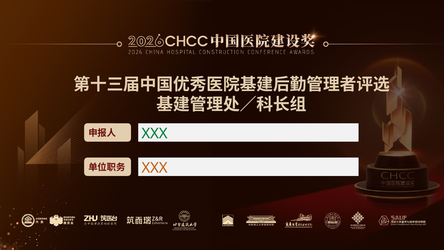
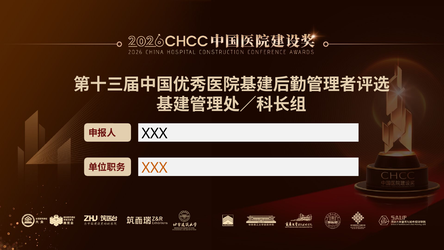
XXX at (155, 133) colour: green -> black
